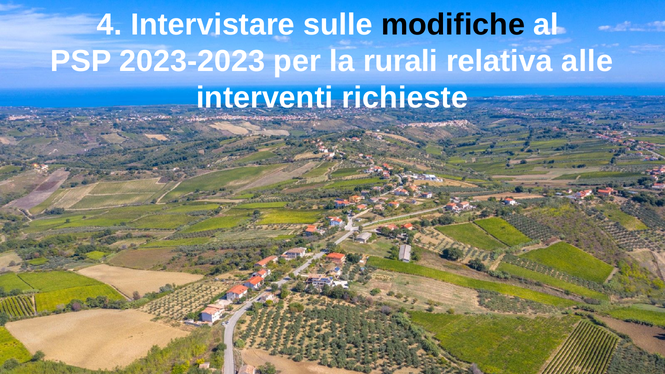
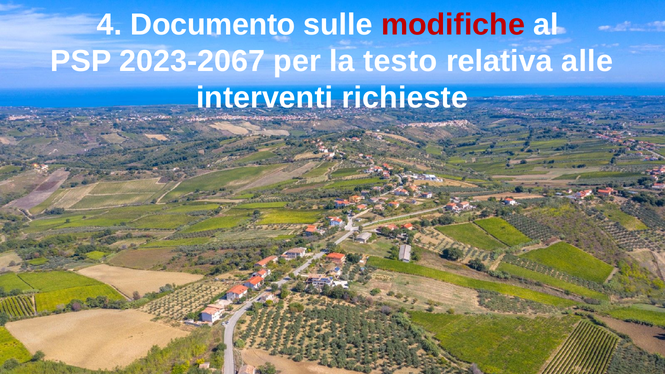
Intervistare: Intervistare -> Documento
modifiche colour: black -> red
2023-2023: 2023-2023 -> 2023-2067
rurali: rurali -> testo
